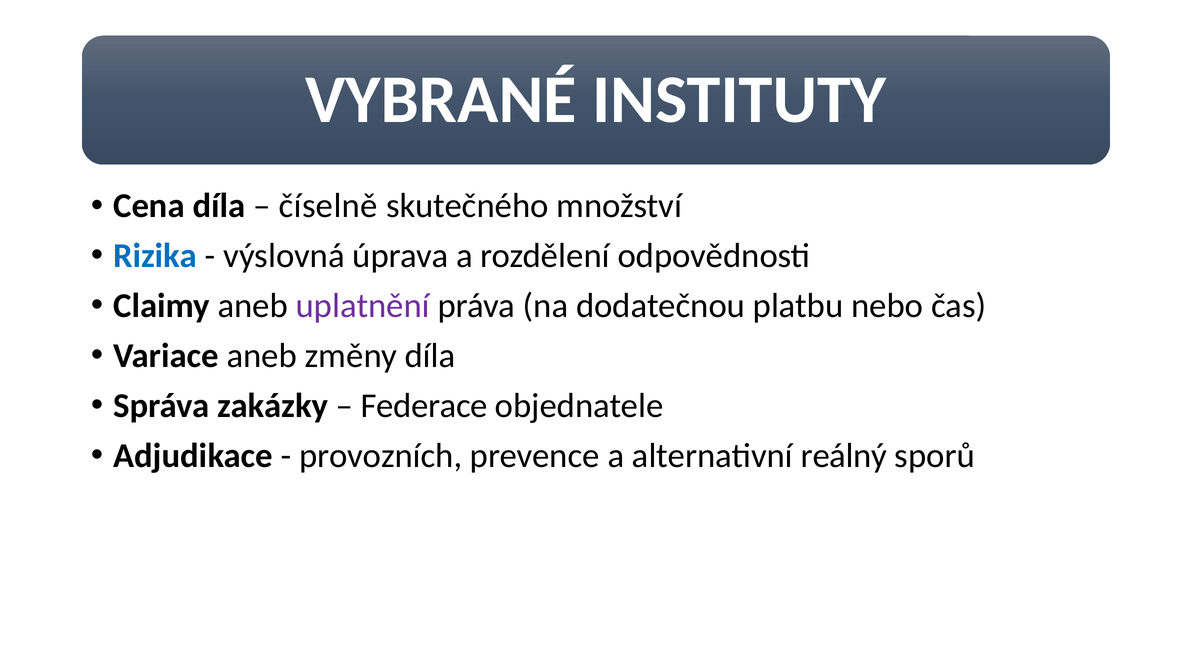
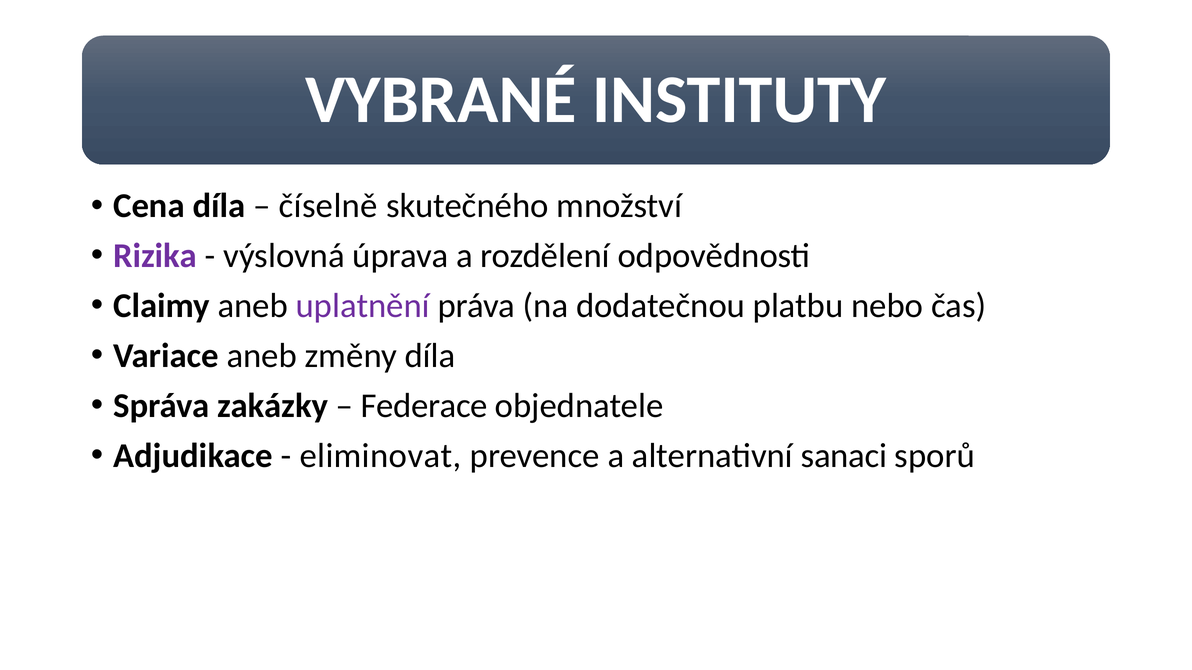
Rizika colour: blue -> purple
provozních: provozních -> eliminovat
reálný: reálný -> sanaci
